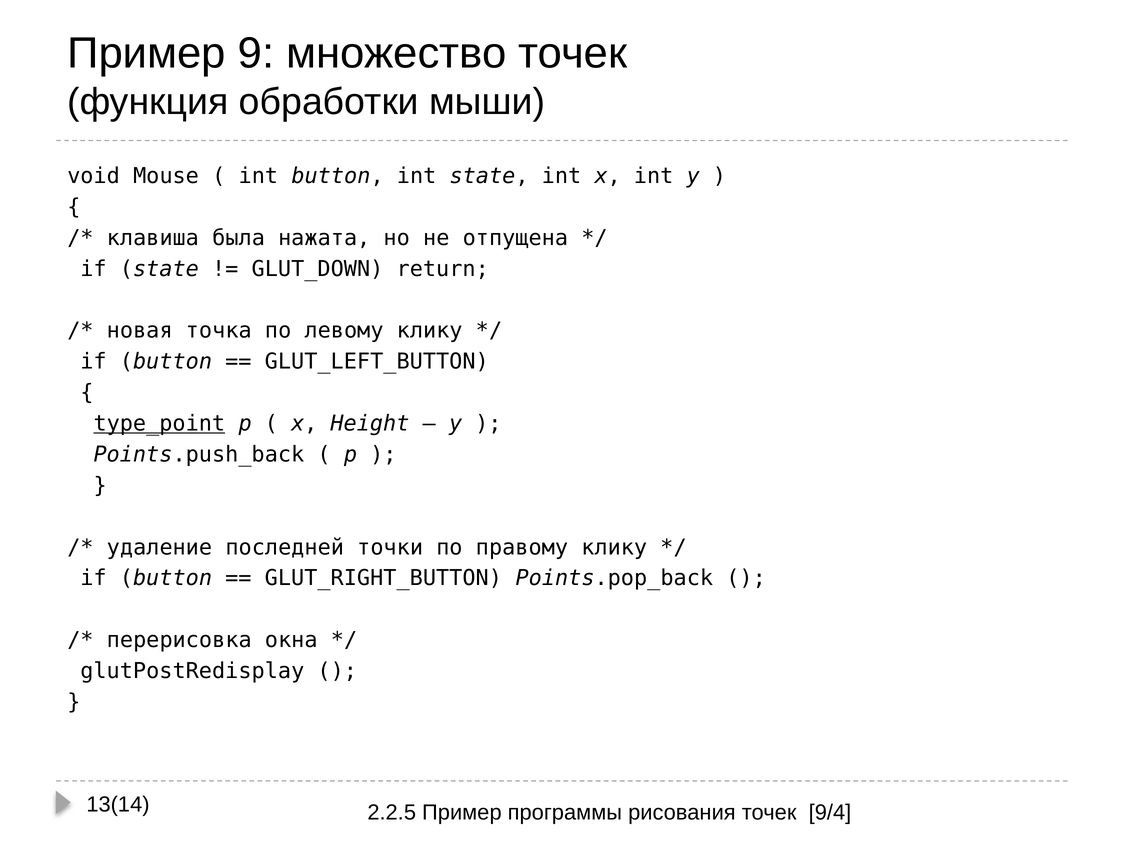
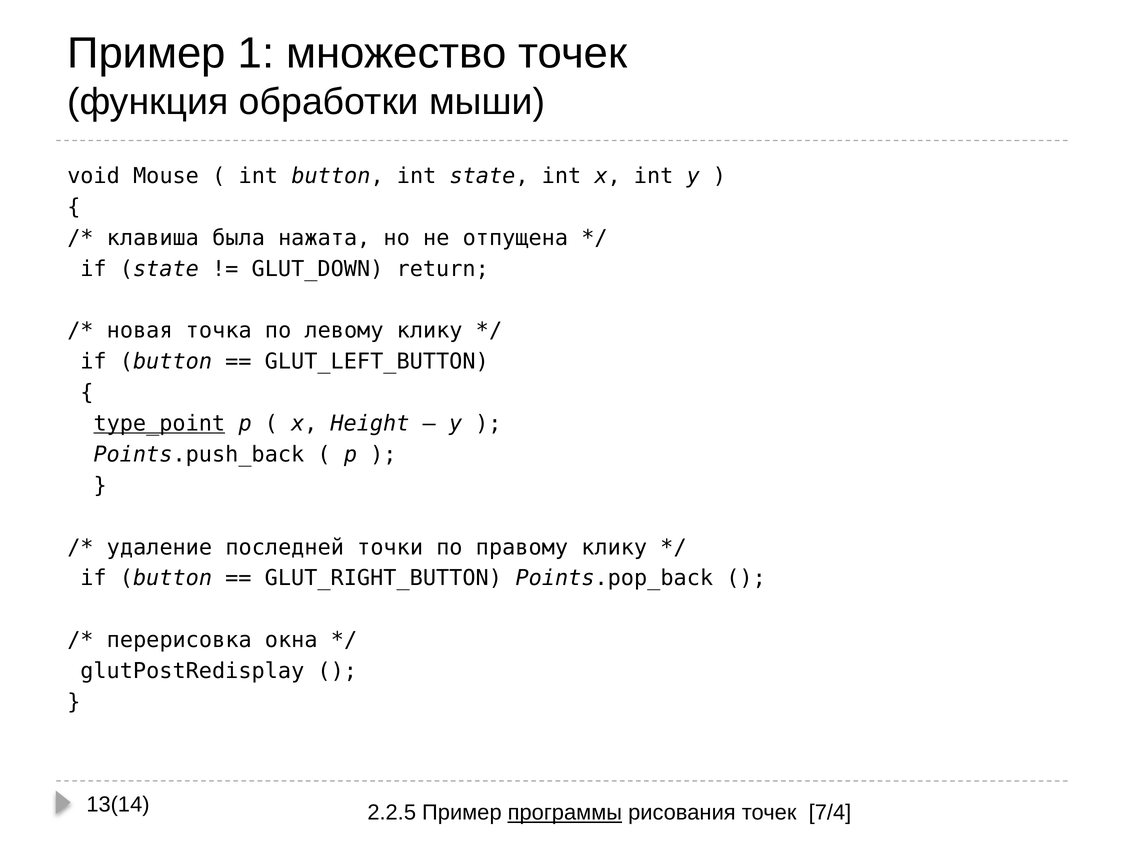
9: 9 -> 1
программы underline: none -> present
9/4: 9/4 -> 7/4
